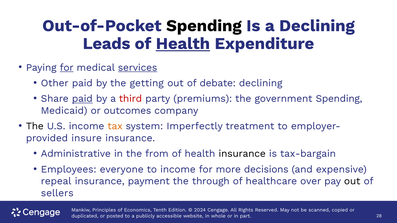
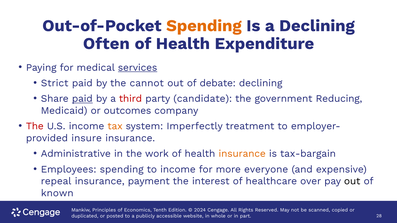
Spending at (204, 26) colour: black -> orange
Leads: Leads -> Often
Health at (183, 44) underline: present -> none
for at (67, 68) underline: present -> none
Other: Other -> Strict
getting: getting -> cannot
premiums: premiums -> candidate
government Spending: Spending -> Reducing
The at (35, 126) colour: black -> red
from: from -> work
insurance at (242, 154) colour: black -> orange
Employees everyone: everyone -> spending
decisions: decisions -> everyone
through: through -> interest
sellers: sellers -> known
